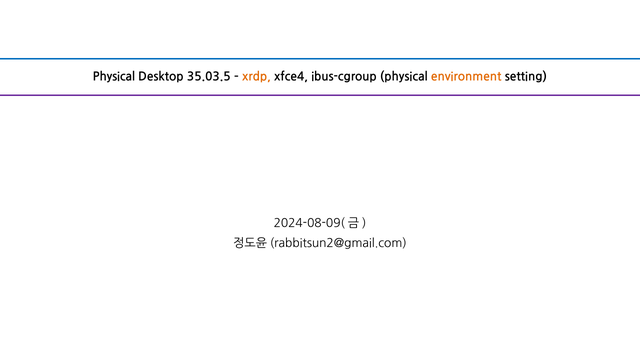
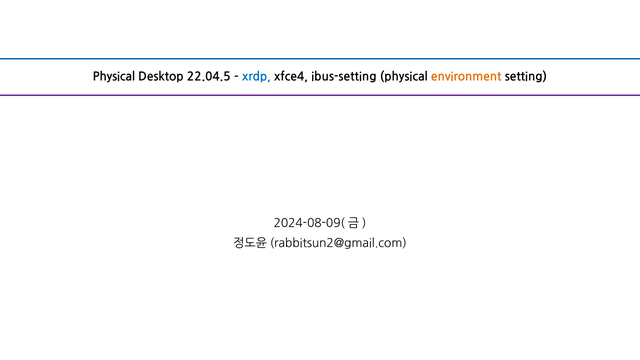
35.03.5: 35.03.5 -> 22.04.5
xrdp colour: orange -> blue
ibus-cgroup: ibus-cgroup -> ibus-setting
